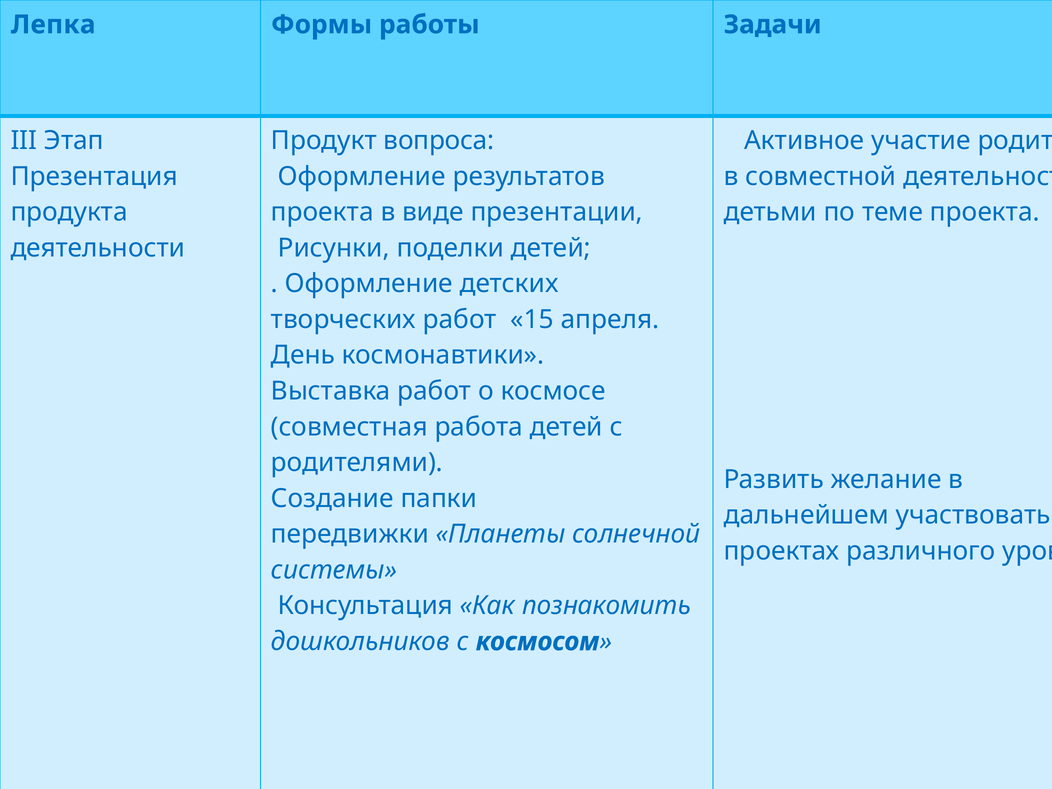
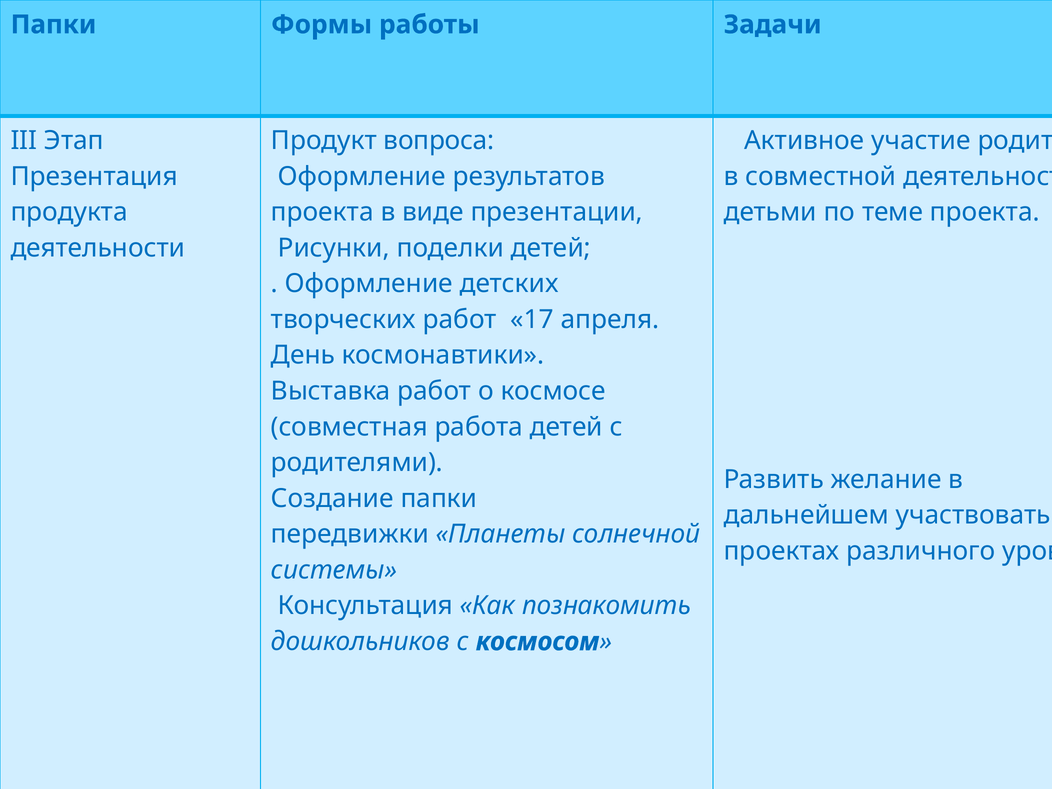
Лепка at (53, 25): Лепка -> Папки
15: 15 -> 17
